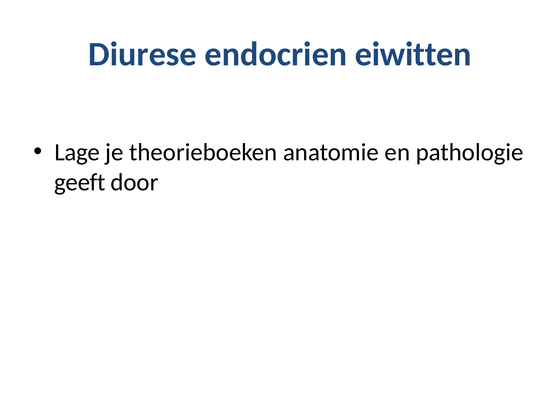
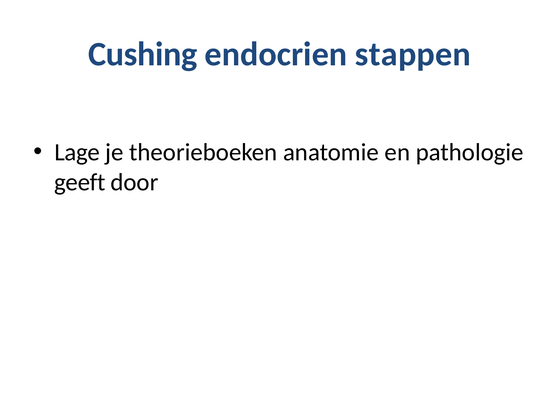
Diurese: Diurese -> Cushing
eiwitten: eiwitten -> stappen
